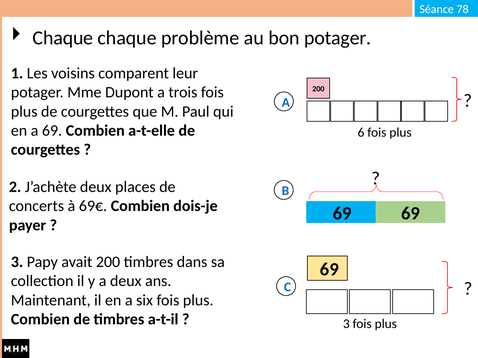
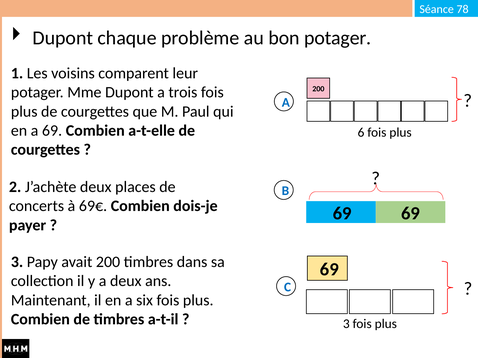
Chaque at (63, 38): Chaque -> Dupont
